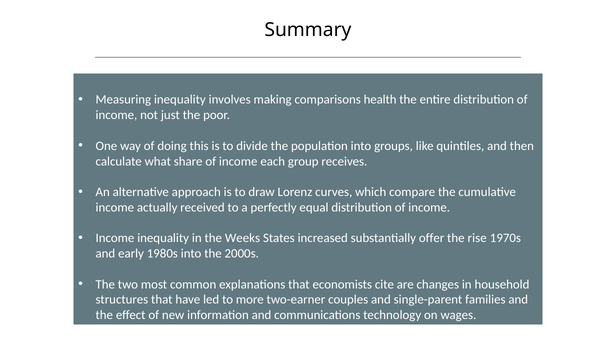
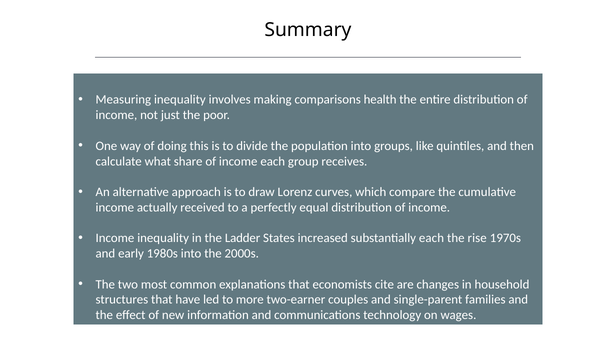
Weeks: Weeks -> Ladder
substantially offer: offer -> each
